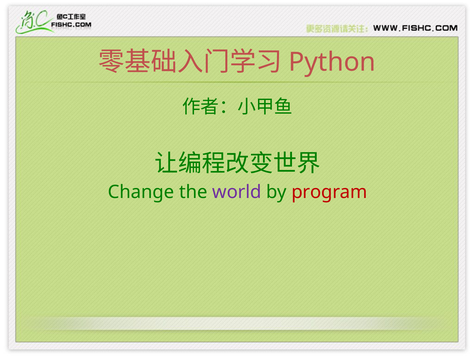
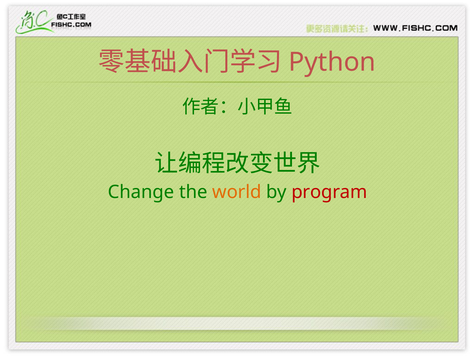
world colour: purple -> orange
